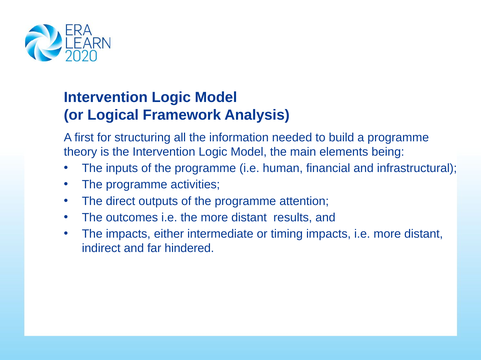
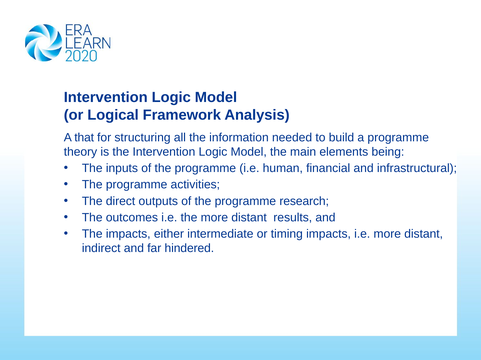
first: first -> that
attention: attention -> research
